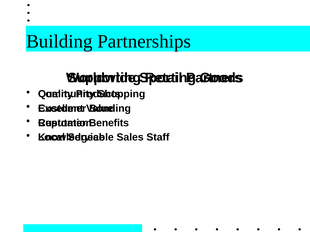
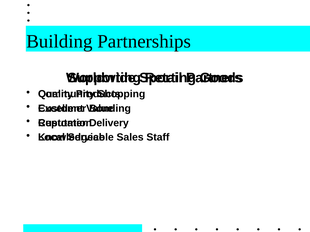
Benefits: Benefits -> Delivery
